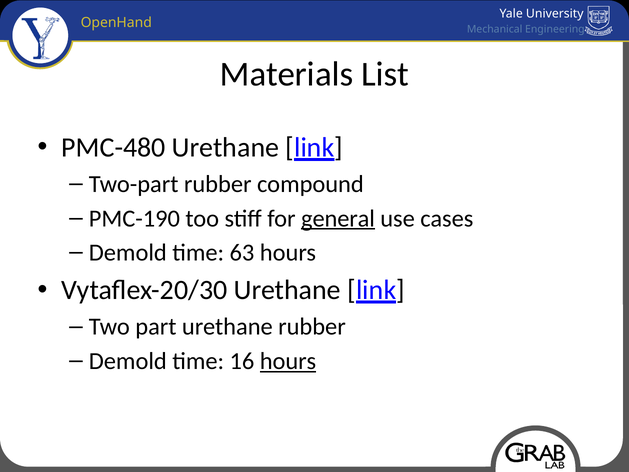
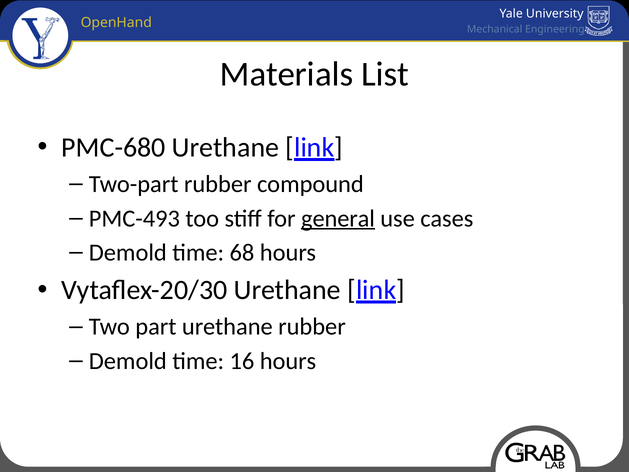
PMC-480: PMC-480 -> PMC-680
PMC-190: PMC-190 -> PMC-493
63: 63 -> 68
hours at (288, 361) underline: present -> none
